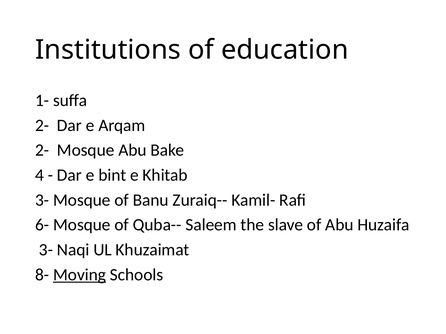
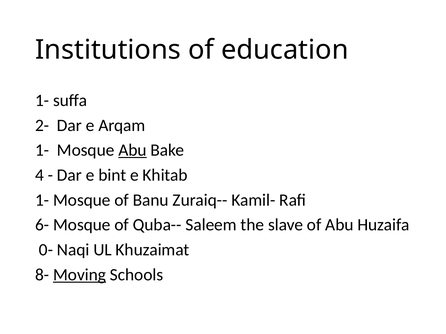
2- at (42, 150): 2- -> 1-
Abu at (133, 150) underline: none -> present
3- at (42, 200): 3- -> 1-
3- at (46, 250): 3- -> 0-
